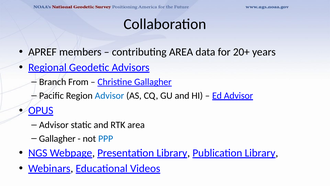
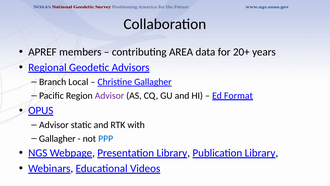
From: From -> Local
Advisor at (109, 95) colour: blue -> purple
Ed Advisor: Advisor -> Format
RTK area: area -> with
